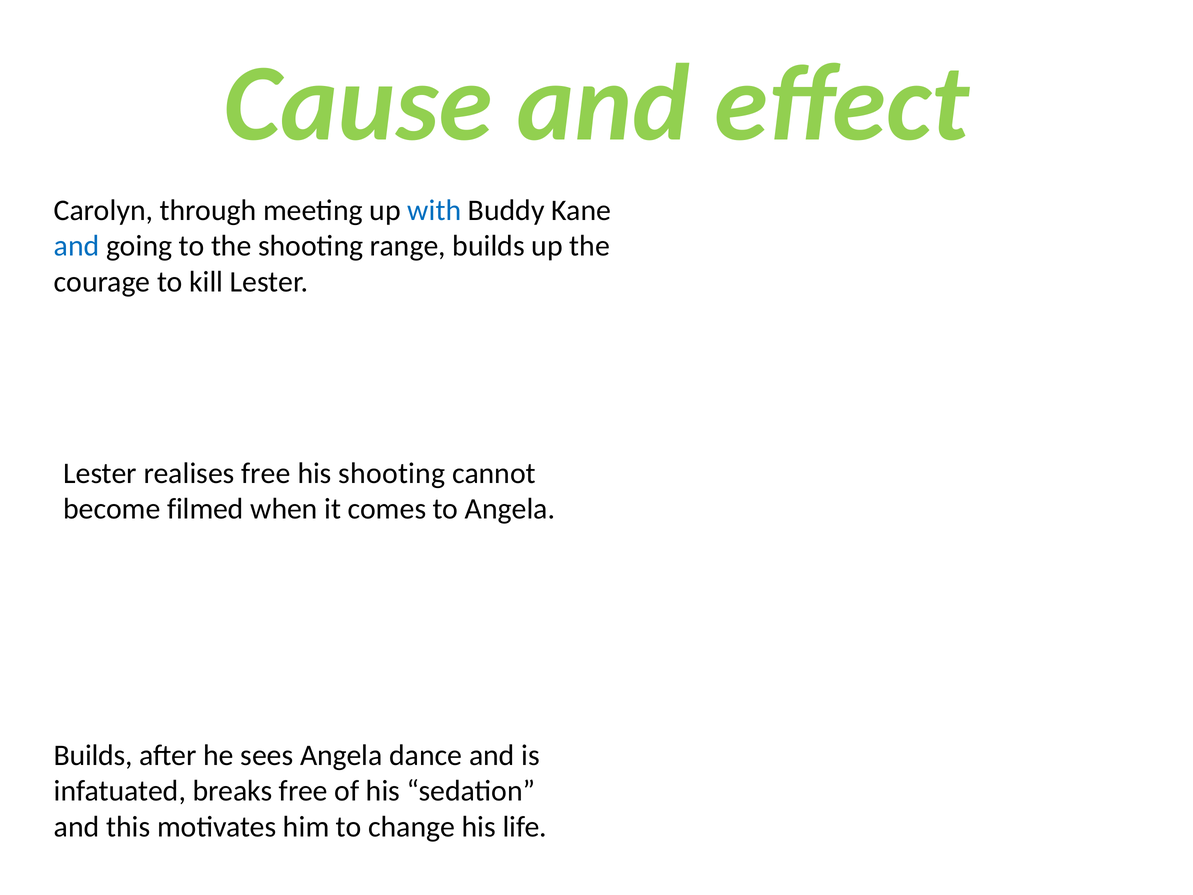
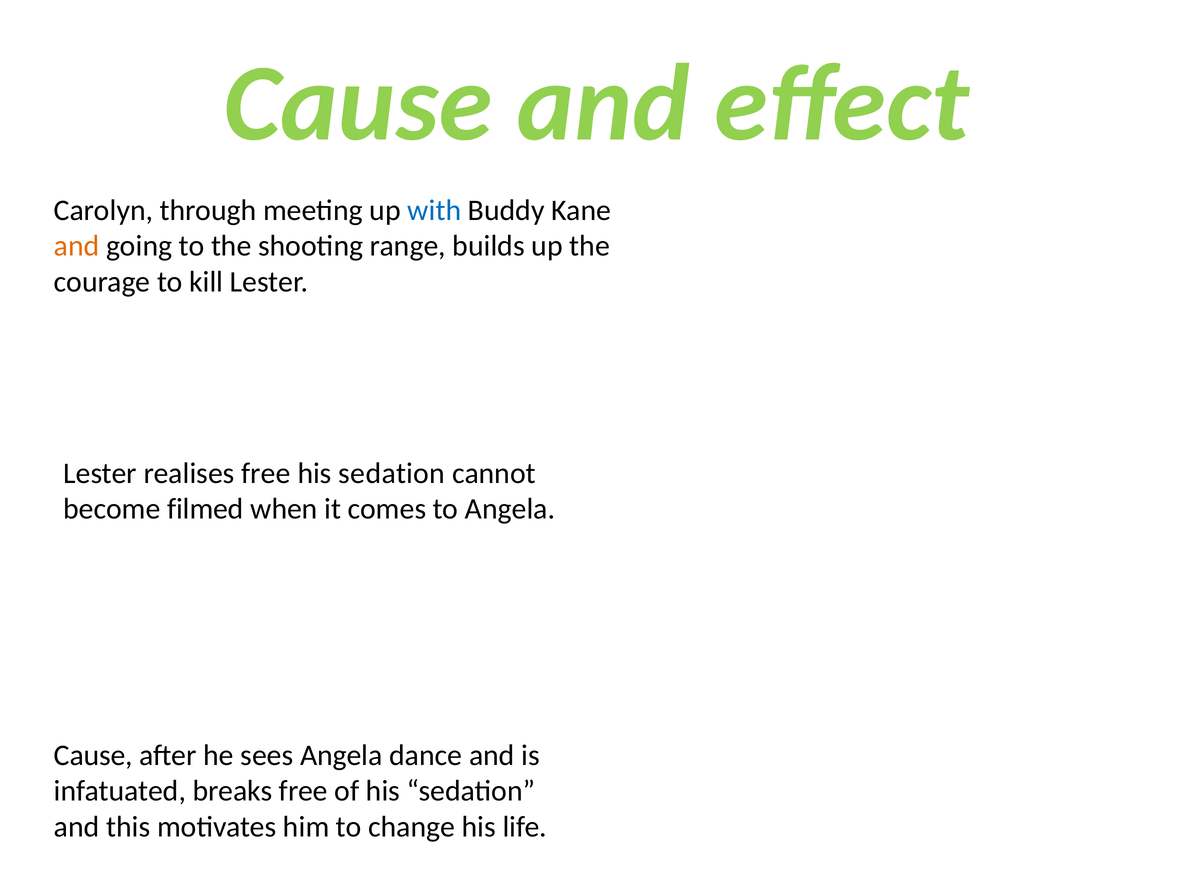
and at (77, 246) colour: blue -> orange
shooting at (392, 473): shooting -> sedation
Builds at (93, 755): Builds -> Cause
